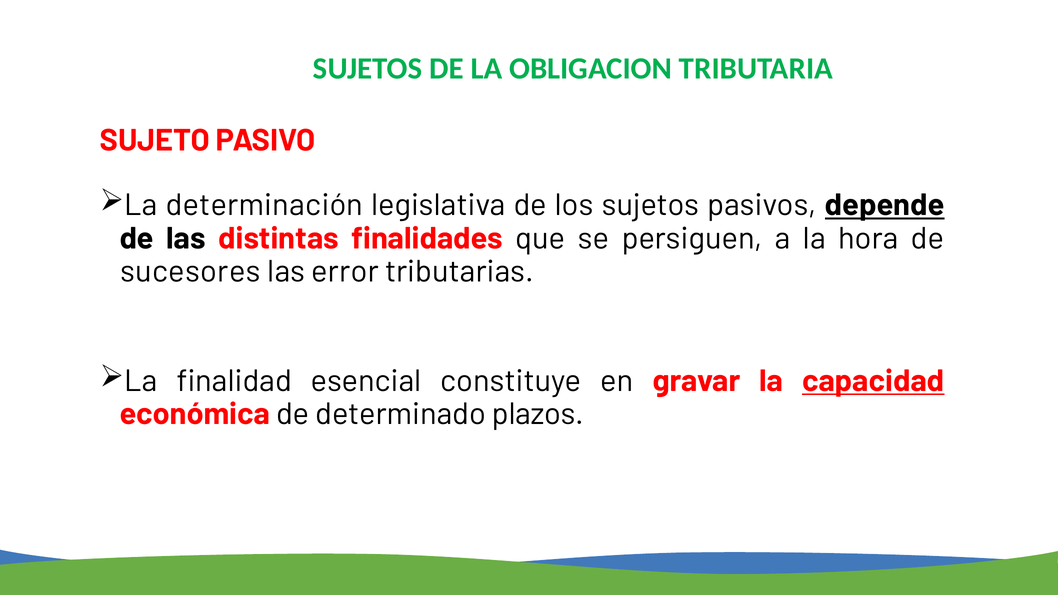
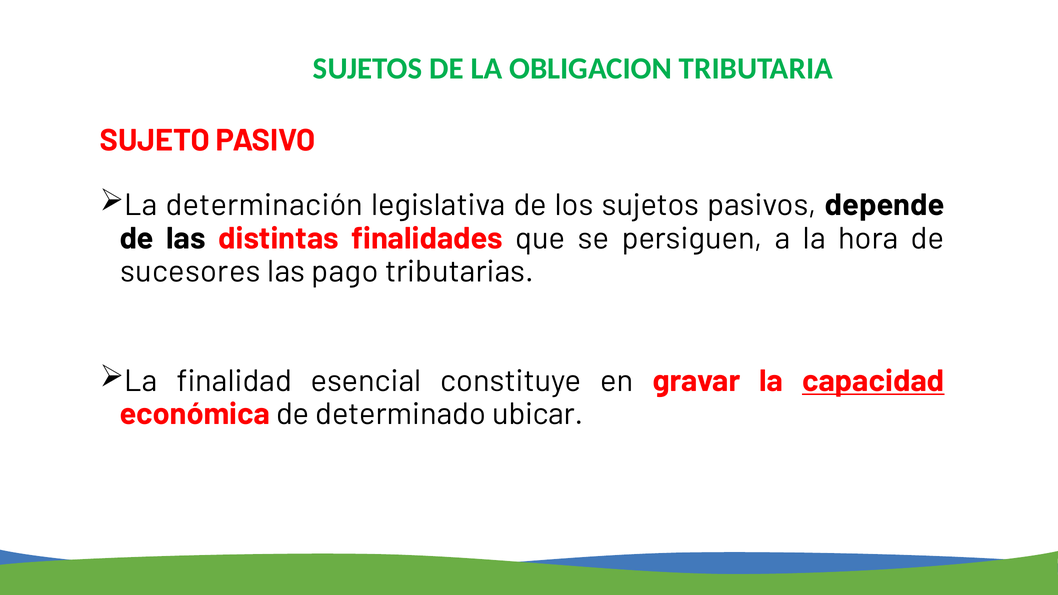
depende underline: present -> none
error: error -> pago
plazos: plazos -> ubicar
